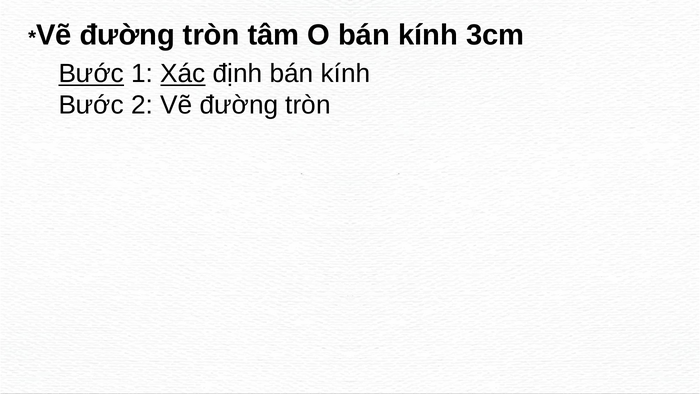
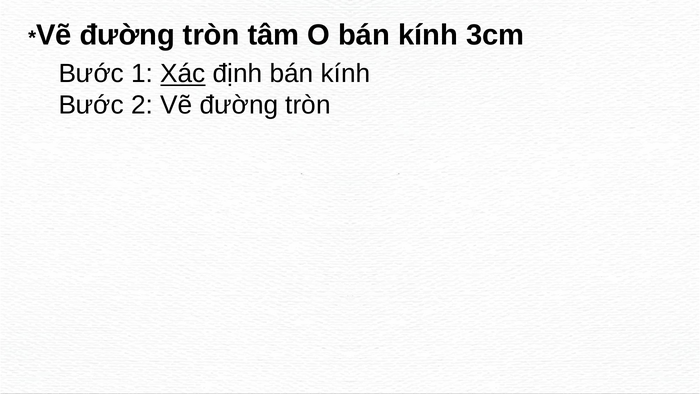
Bước at (91, 74) underline: present -> none
